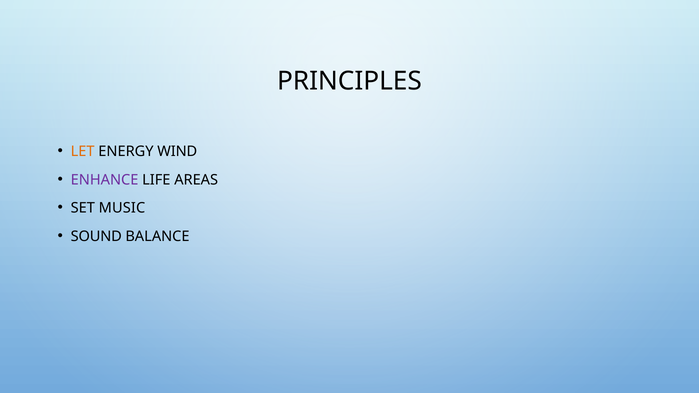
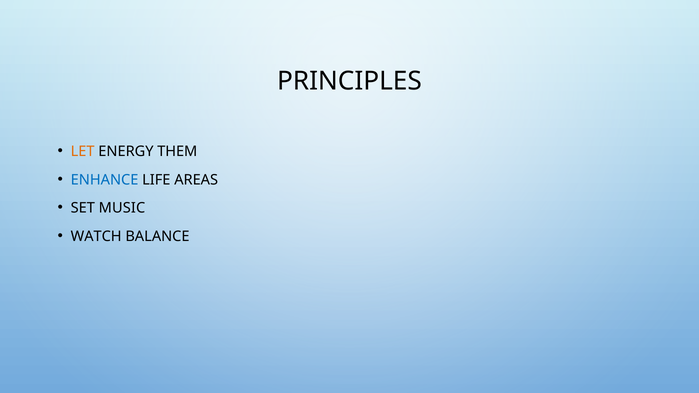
WIND: WIND -> THEM
ENHANCE colour: purple -> blue
SOUND: SOUND -> WATCH
